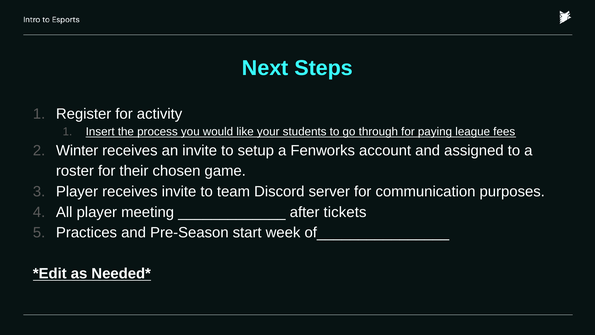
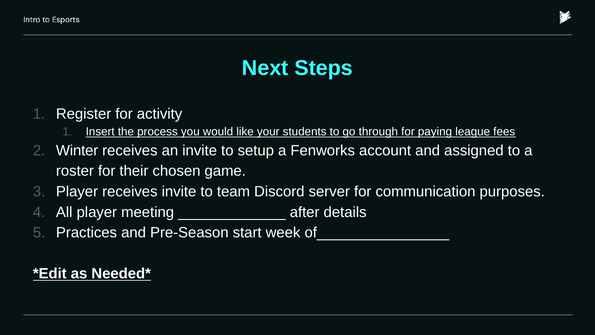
tickets: tickets -> details
